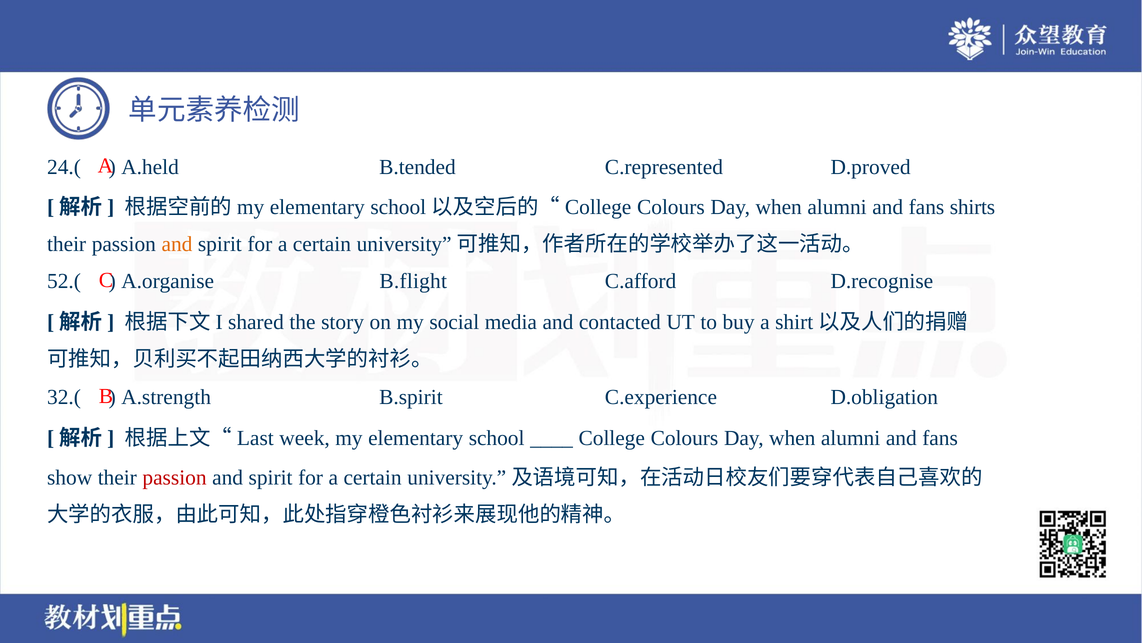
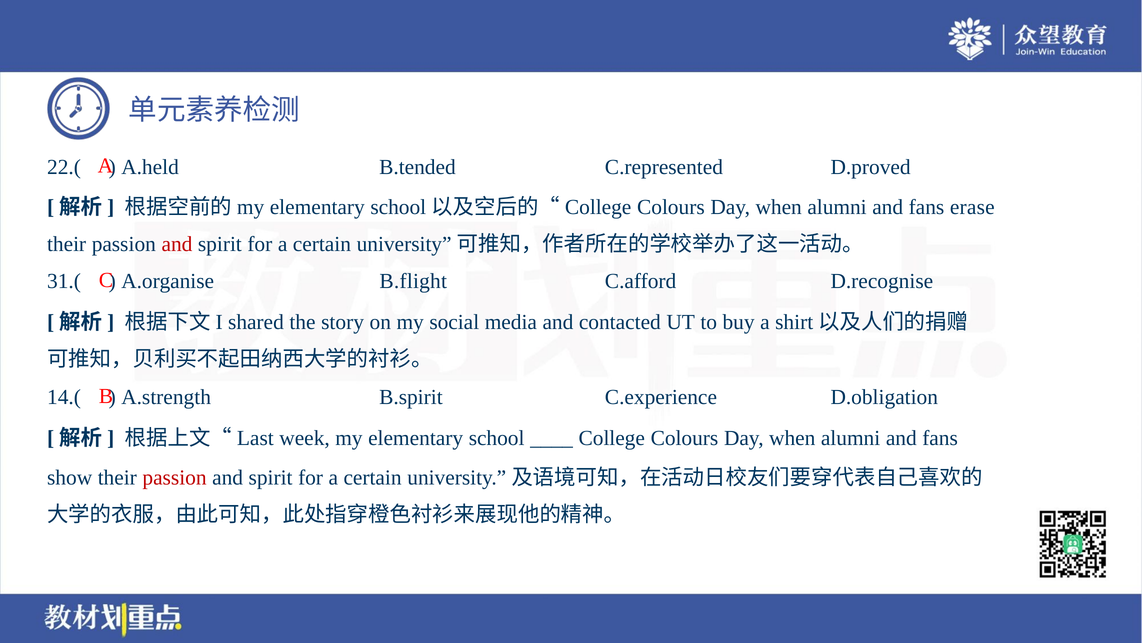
24.(: 24.( -> 22.(
shirts: shirts -> erase
and at (177, 244) colour: orange -> red
52.(: 52.( -> 31.(
32.(: 32.( -> 14.(
